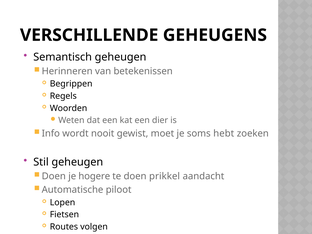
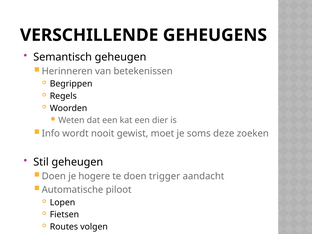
hebt: hebt -> deze
prikkel: prikkel -> trigger
